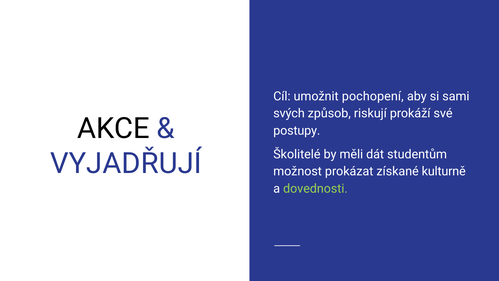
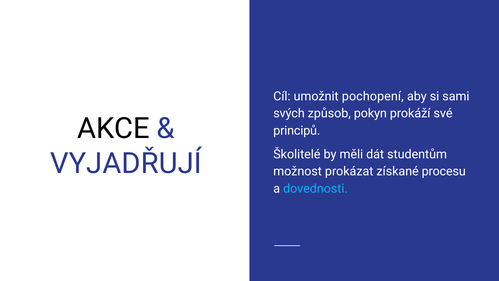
riskují: riskují -> pokyn
postupy: postupy -> principů
kulturně: kulturně -> procesu
dovednosti colour: light green -> light blue
